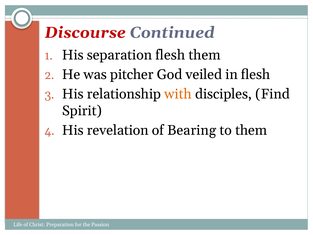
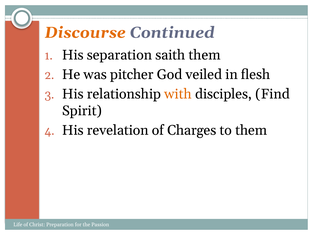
Discourse colour: red -> orange
separation flesh: flesh -> saith
Bearing: Bearing -> Charges
